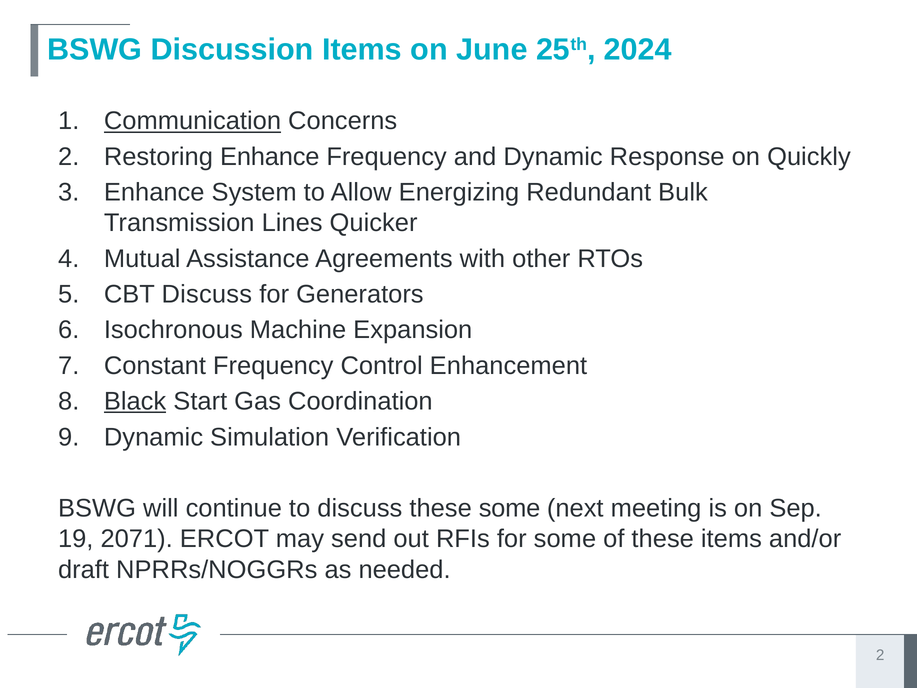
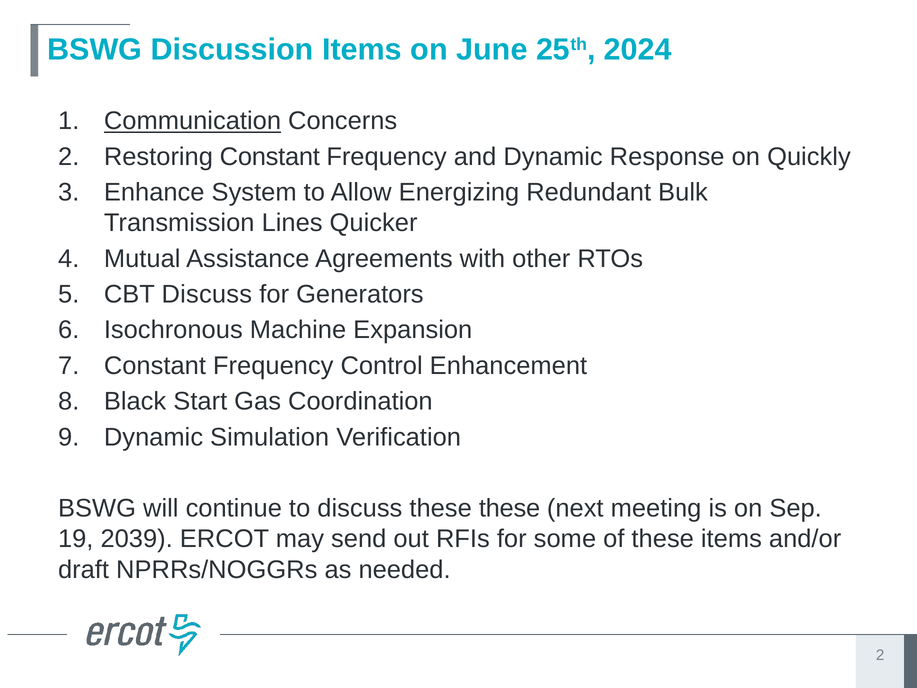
Restoring Enhance: Enhance -> Constant
Black underline: present -> none
these some: some -> these
2071: 2071 -> 2039
